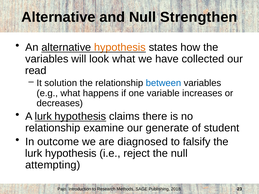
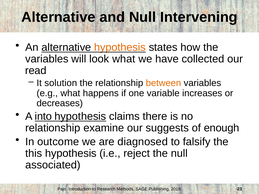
Strengthen: Strengthen -> Intervening
between colour: blue -> orange
A lurk: lurk -> into
generate: generate -> suggests
student: student -> enough
lurk at (34, 154): lurk -> this
attempting: attempting -> associated
